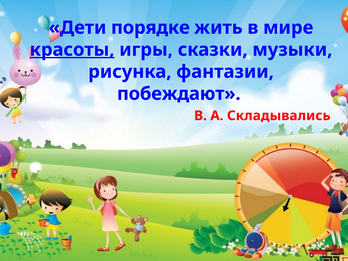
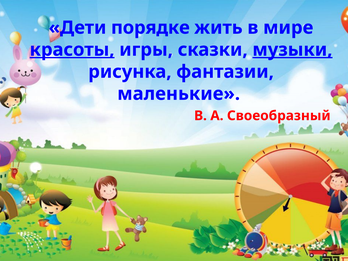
музыки underline: none -> present
побеждают: побеждают -> маленькие
Складывались: Складывались -> Своеобразный
